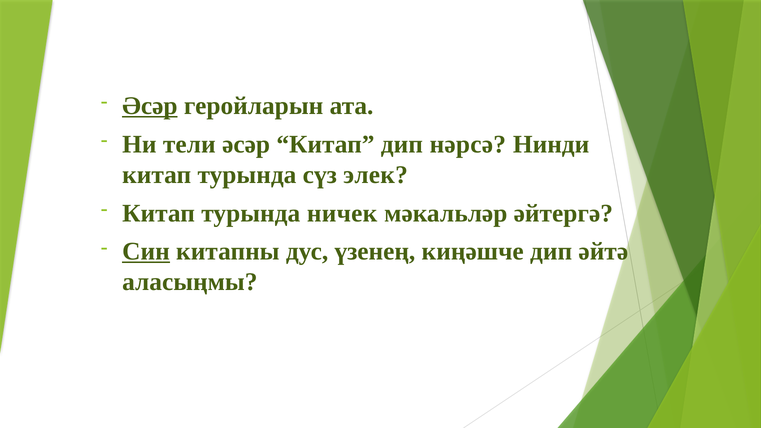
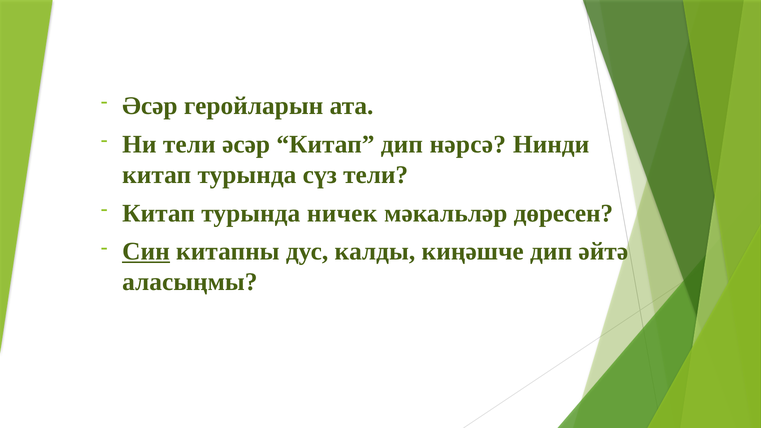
Әсәр at (150, 106) underline: present -> none
сүз элек: элек -> тели
әйтергә: әйтергә -> дөресен
үзенең: үзенең -> калды
